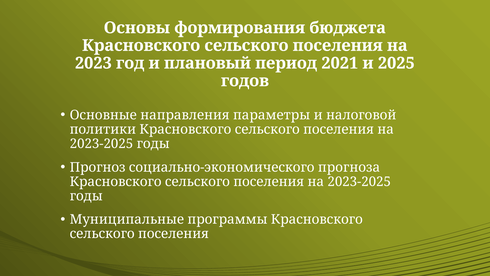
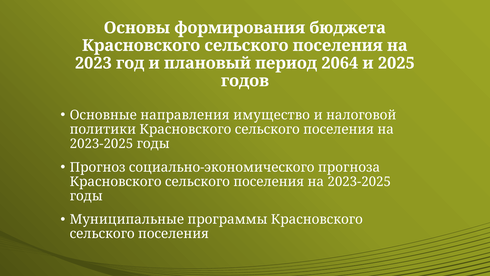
2021: 2021 -> 2064
параметры: параметры -> имущество
